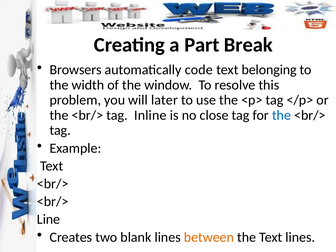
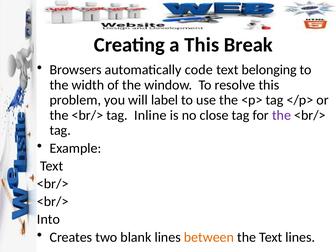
a Part: Part -> This
later: later -> label
the at (282, 115) colour: blue -> purple
Line: Line -> Into
